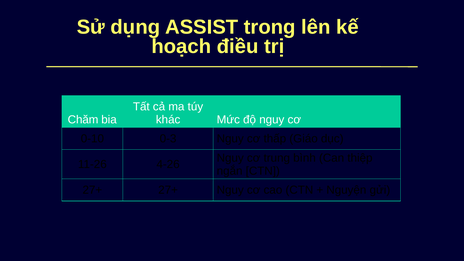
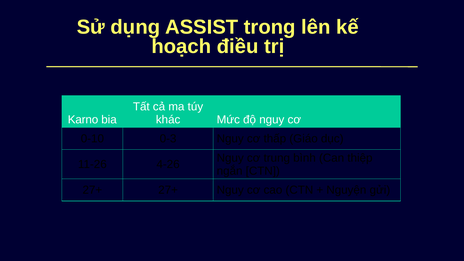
Chăm: Chăm -> Karno
